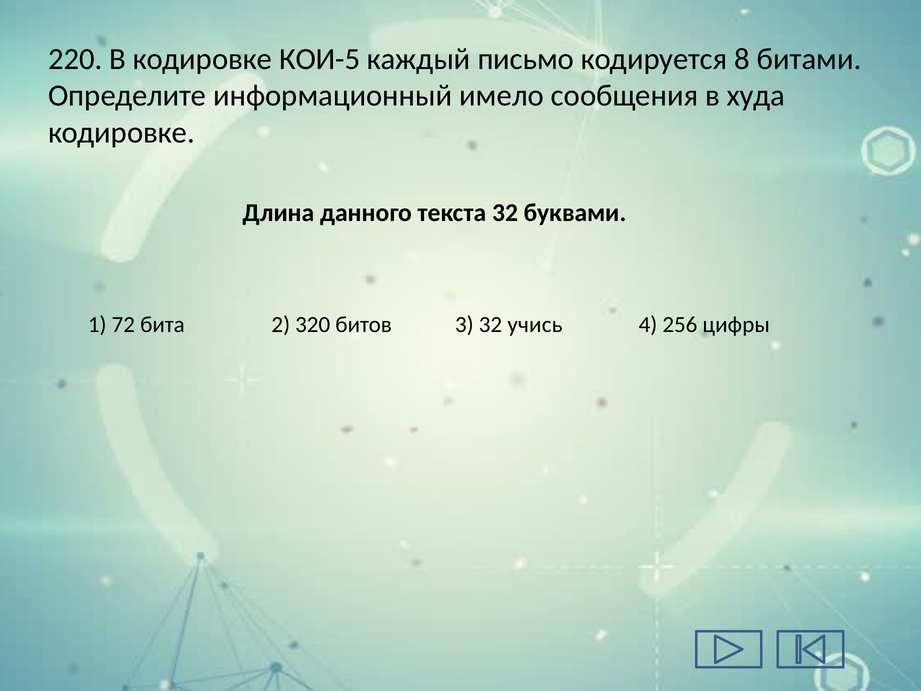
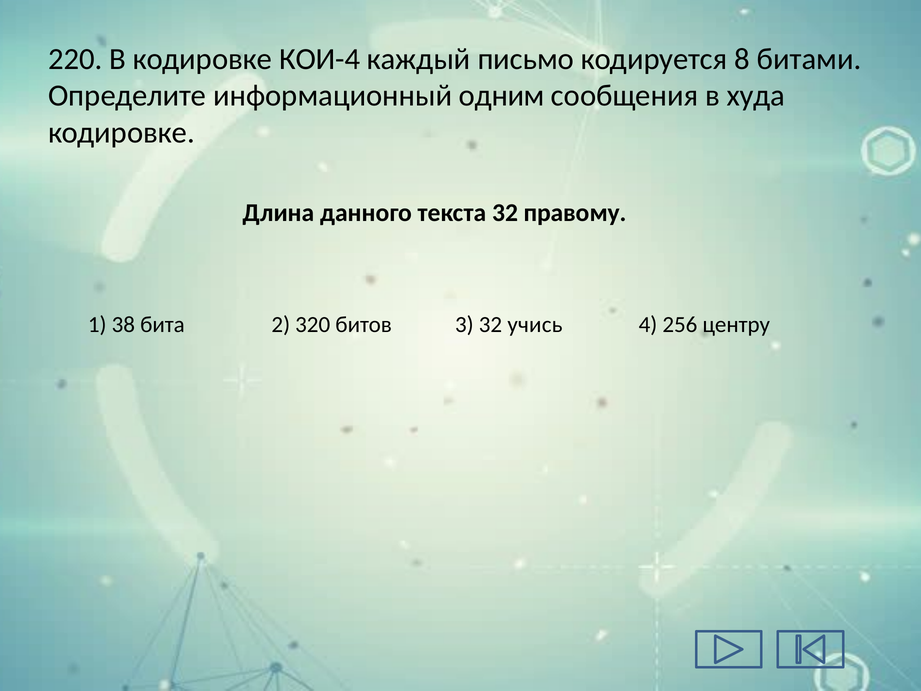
КОИ-5: КОИ-5 -> КОИ-4
имело: имело -> одним
буквами: буквами -> правому
72: 72 -> 38
цифры: цифры -> центру
